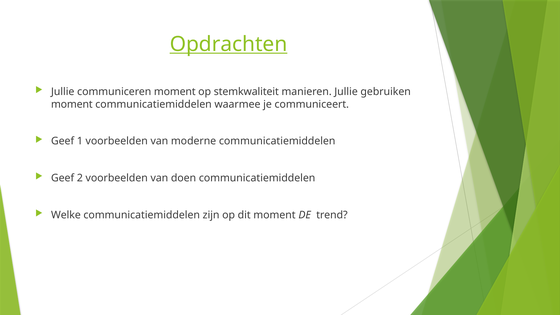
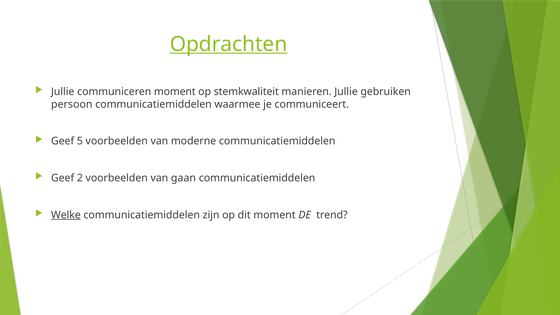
moment at (72, 104): moment -> persoon
1: 1 -> 5
doen: doen -> gaan
Welke underline: none -> present
